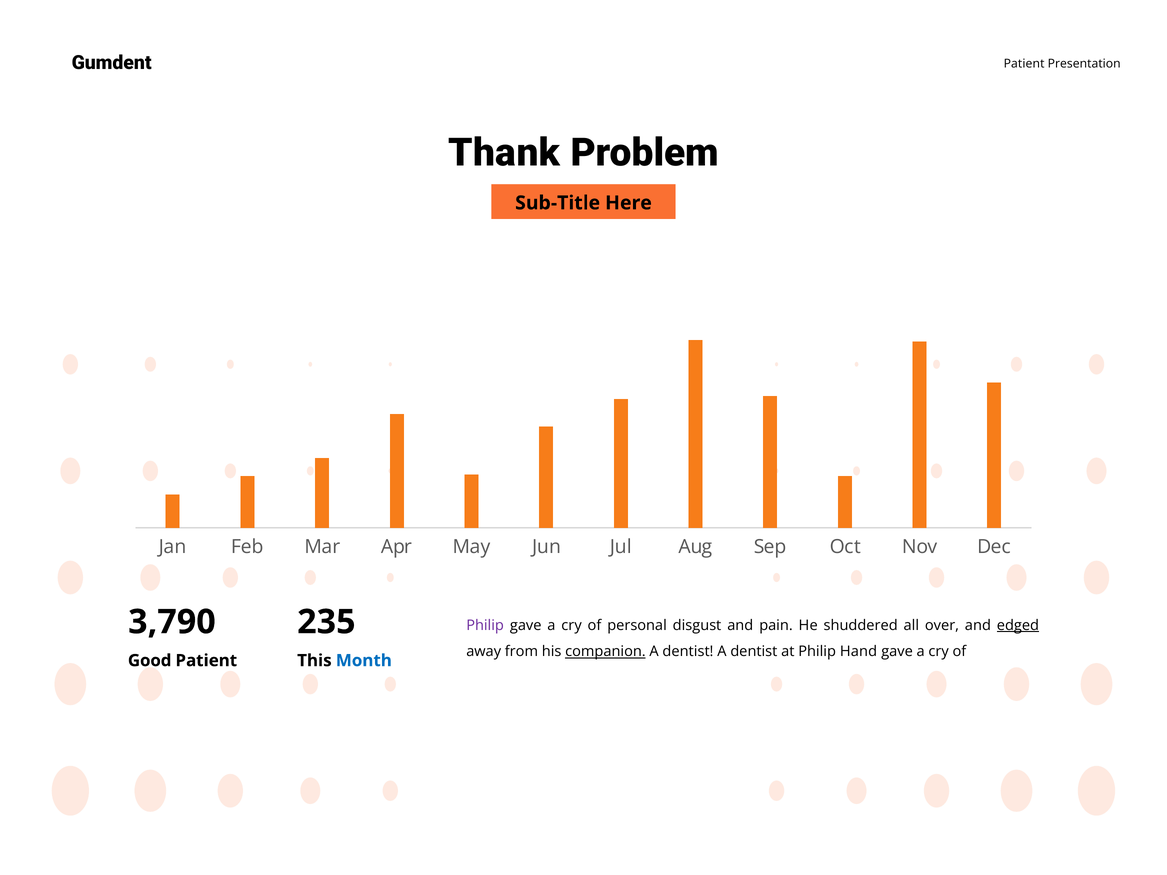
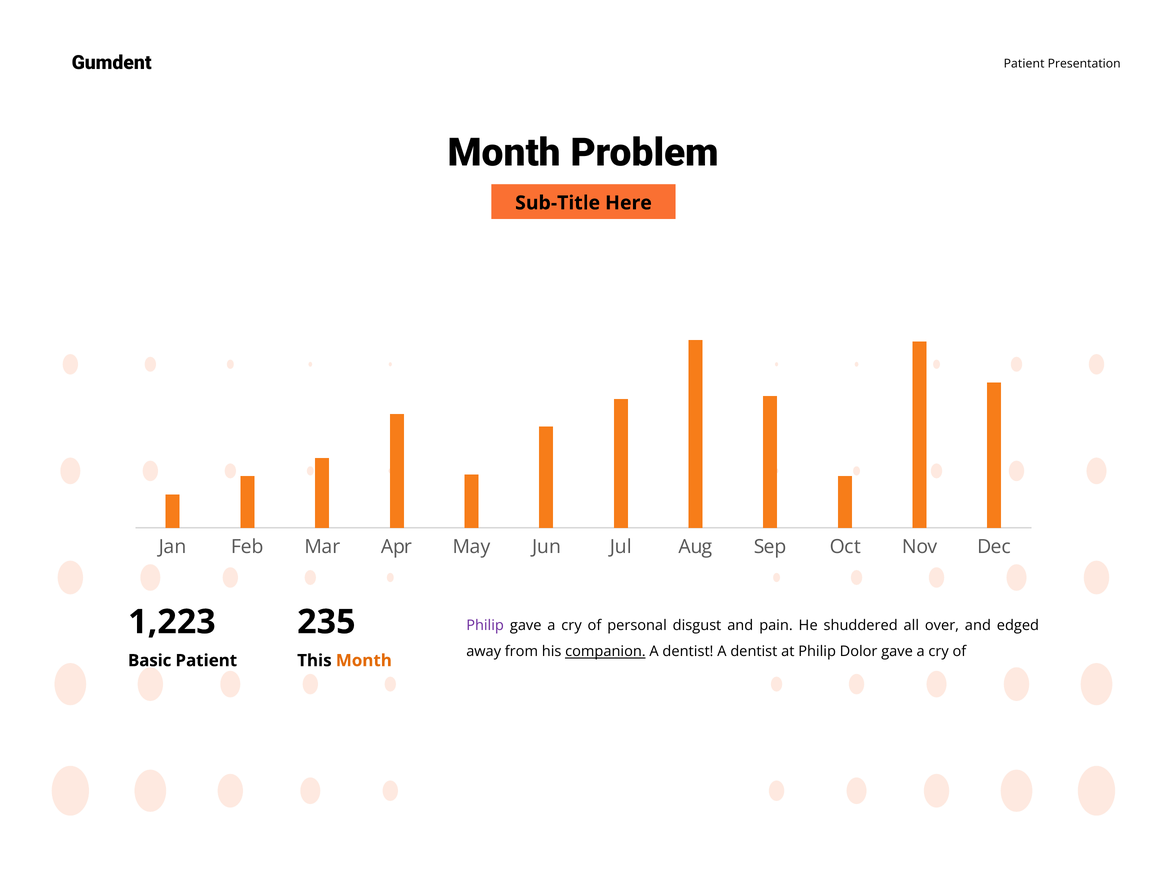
Thank at (504, 153): Thank -> Month
3,790: 3,790 -> 1,223
edged underline: present -> none
Hand: Hand -> Dolor
Good: Good -> Basic
Month at (364, 661) colour: blue -> orange
